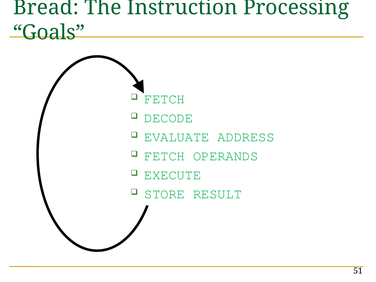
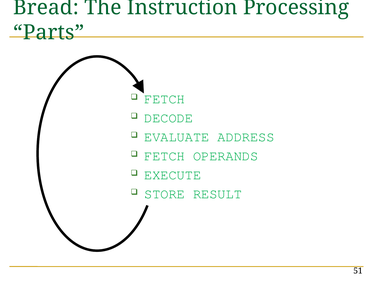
Goals: Goals -> Parts
